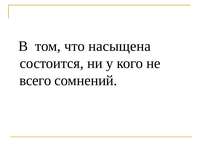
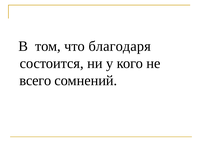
насыщена: насыщена -> благодаря
